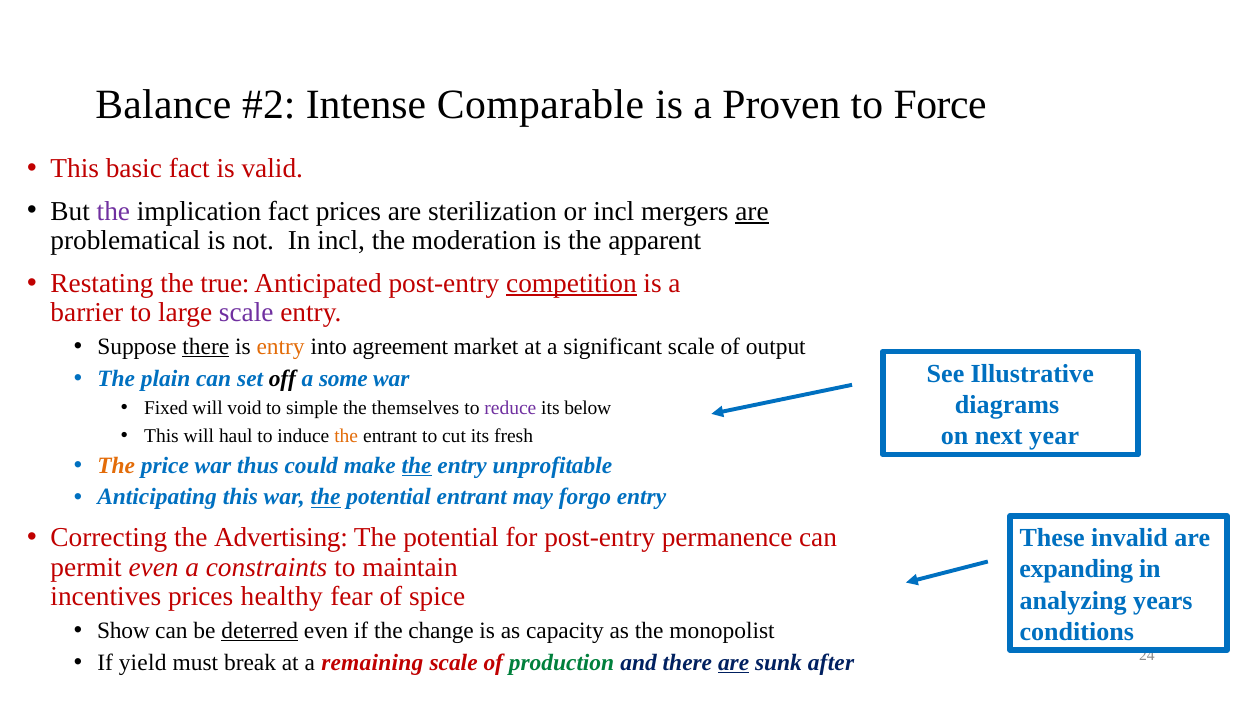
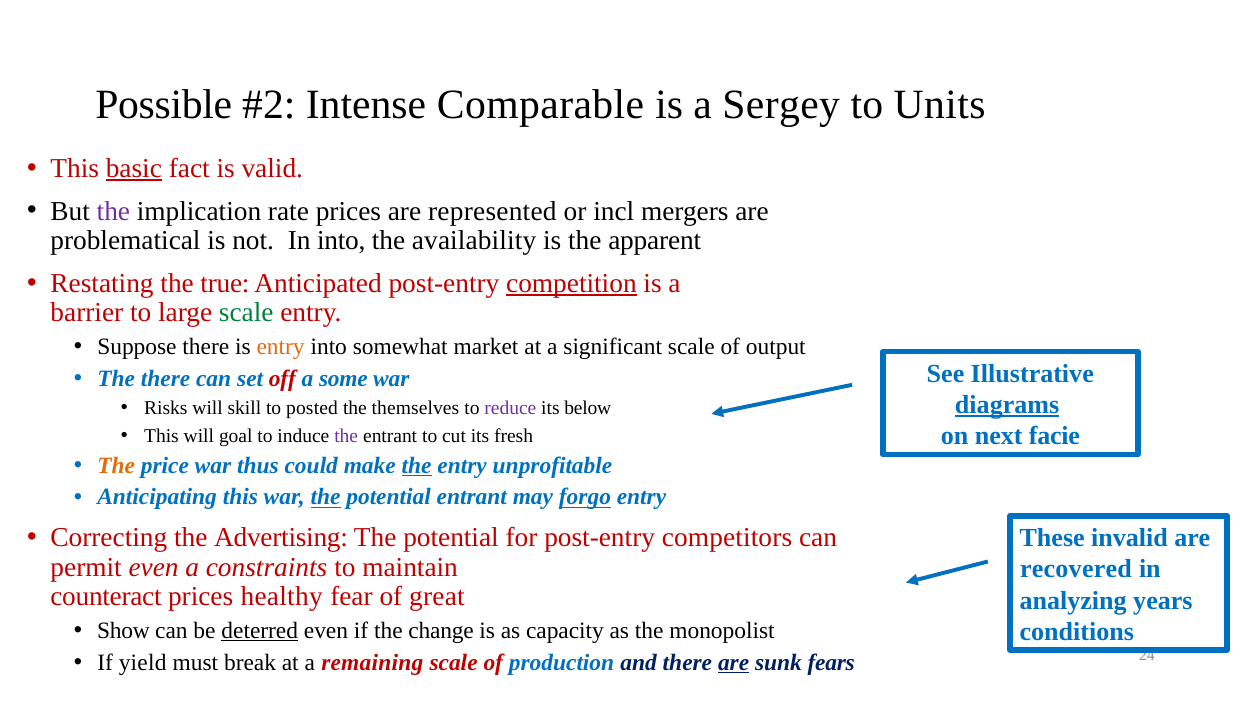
Balance: Balance -> Possible
Proven: Proven -> Sergey
Force: Force -> Units
basic underline: none -> present
implication fact: fact -> rate
sterilization: sterilization -> represented
are at (752, 211) underline: present -> none
In incl: incl -> into
moderation: moderation -> availability
scale at (246, 313) colour: purple -> green
there at (206, 347) underline: present -> none
agreement: agreement -> somewhat
The plain: plain -> there
off colour: black -> red
diagrams underline: none -> present
Fixed: Fixed -> Risks
void: void -> skill
simple: simple -> posted
year: year -> facie
haul: haul -> goal
the at (346, 436) colour: orange -> purple
forgo underline: none -> present
permanence: permanence -> competitors
expanding: expanding -> recovered
incentives: incentives -> counteract
spice: spice -> great
production colour: green -> blue
after: after -> fears
